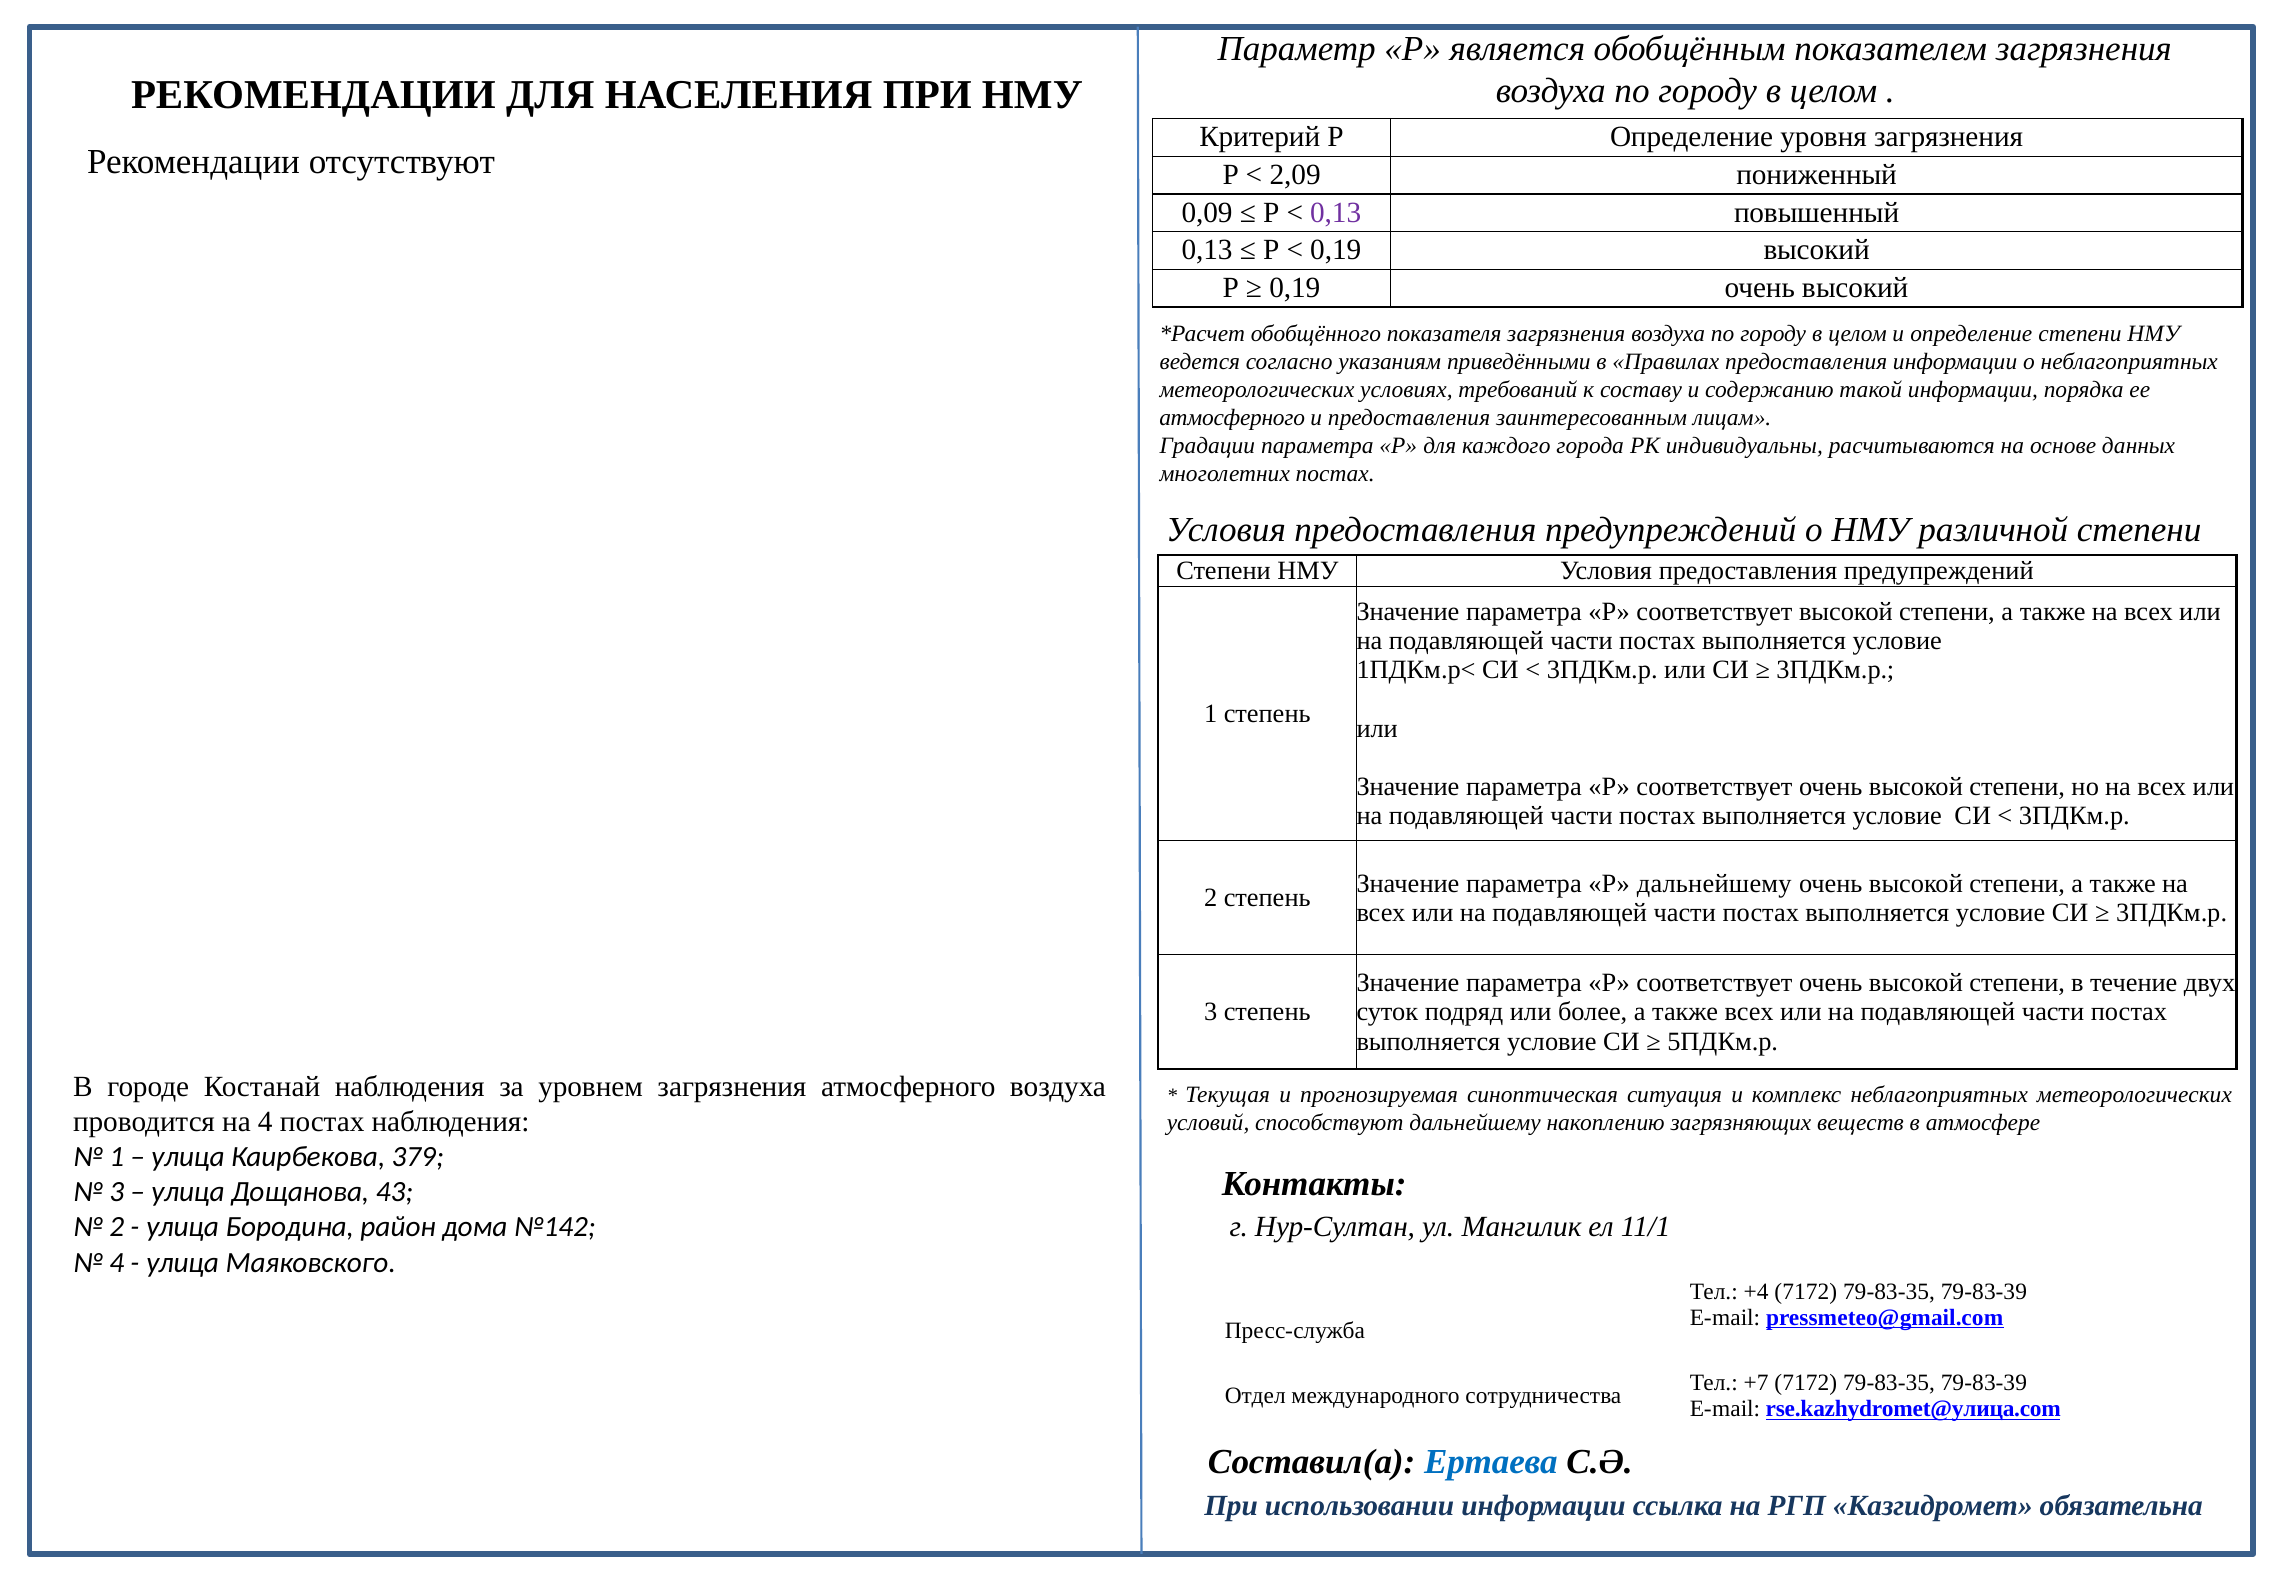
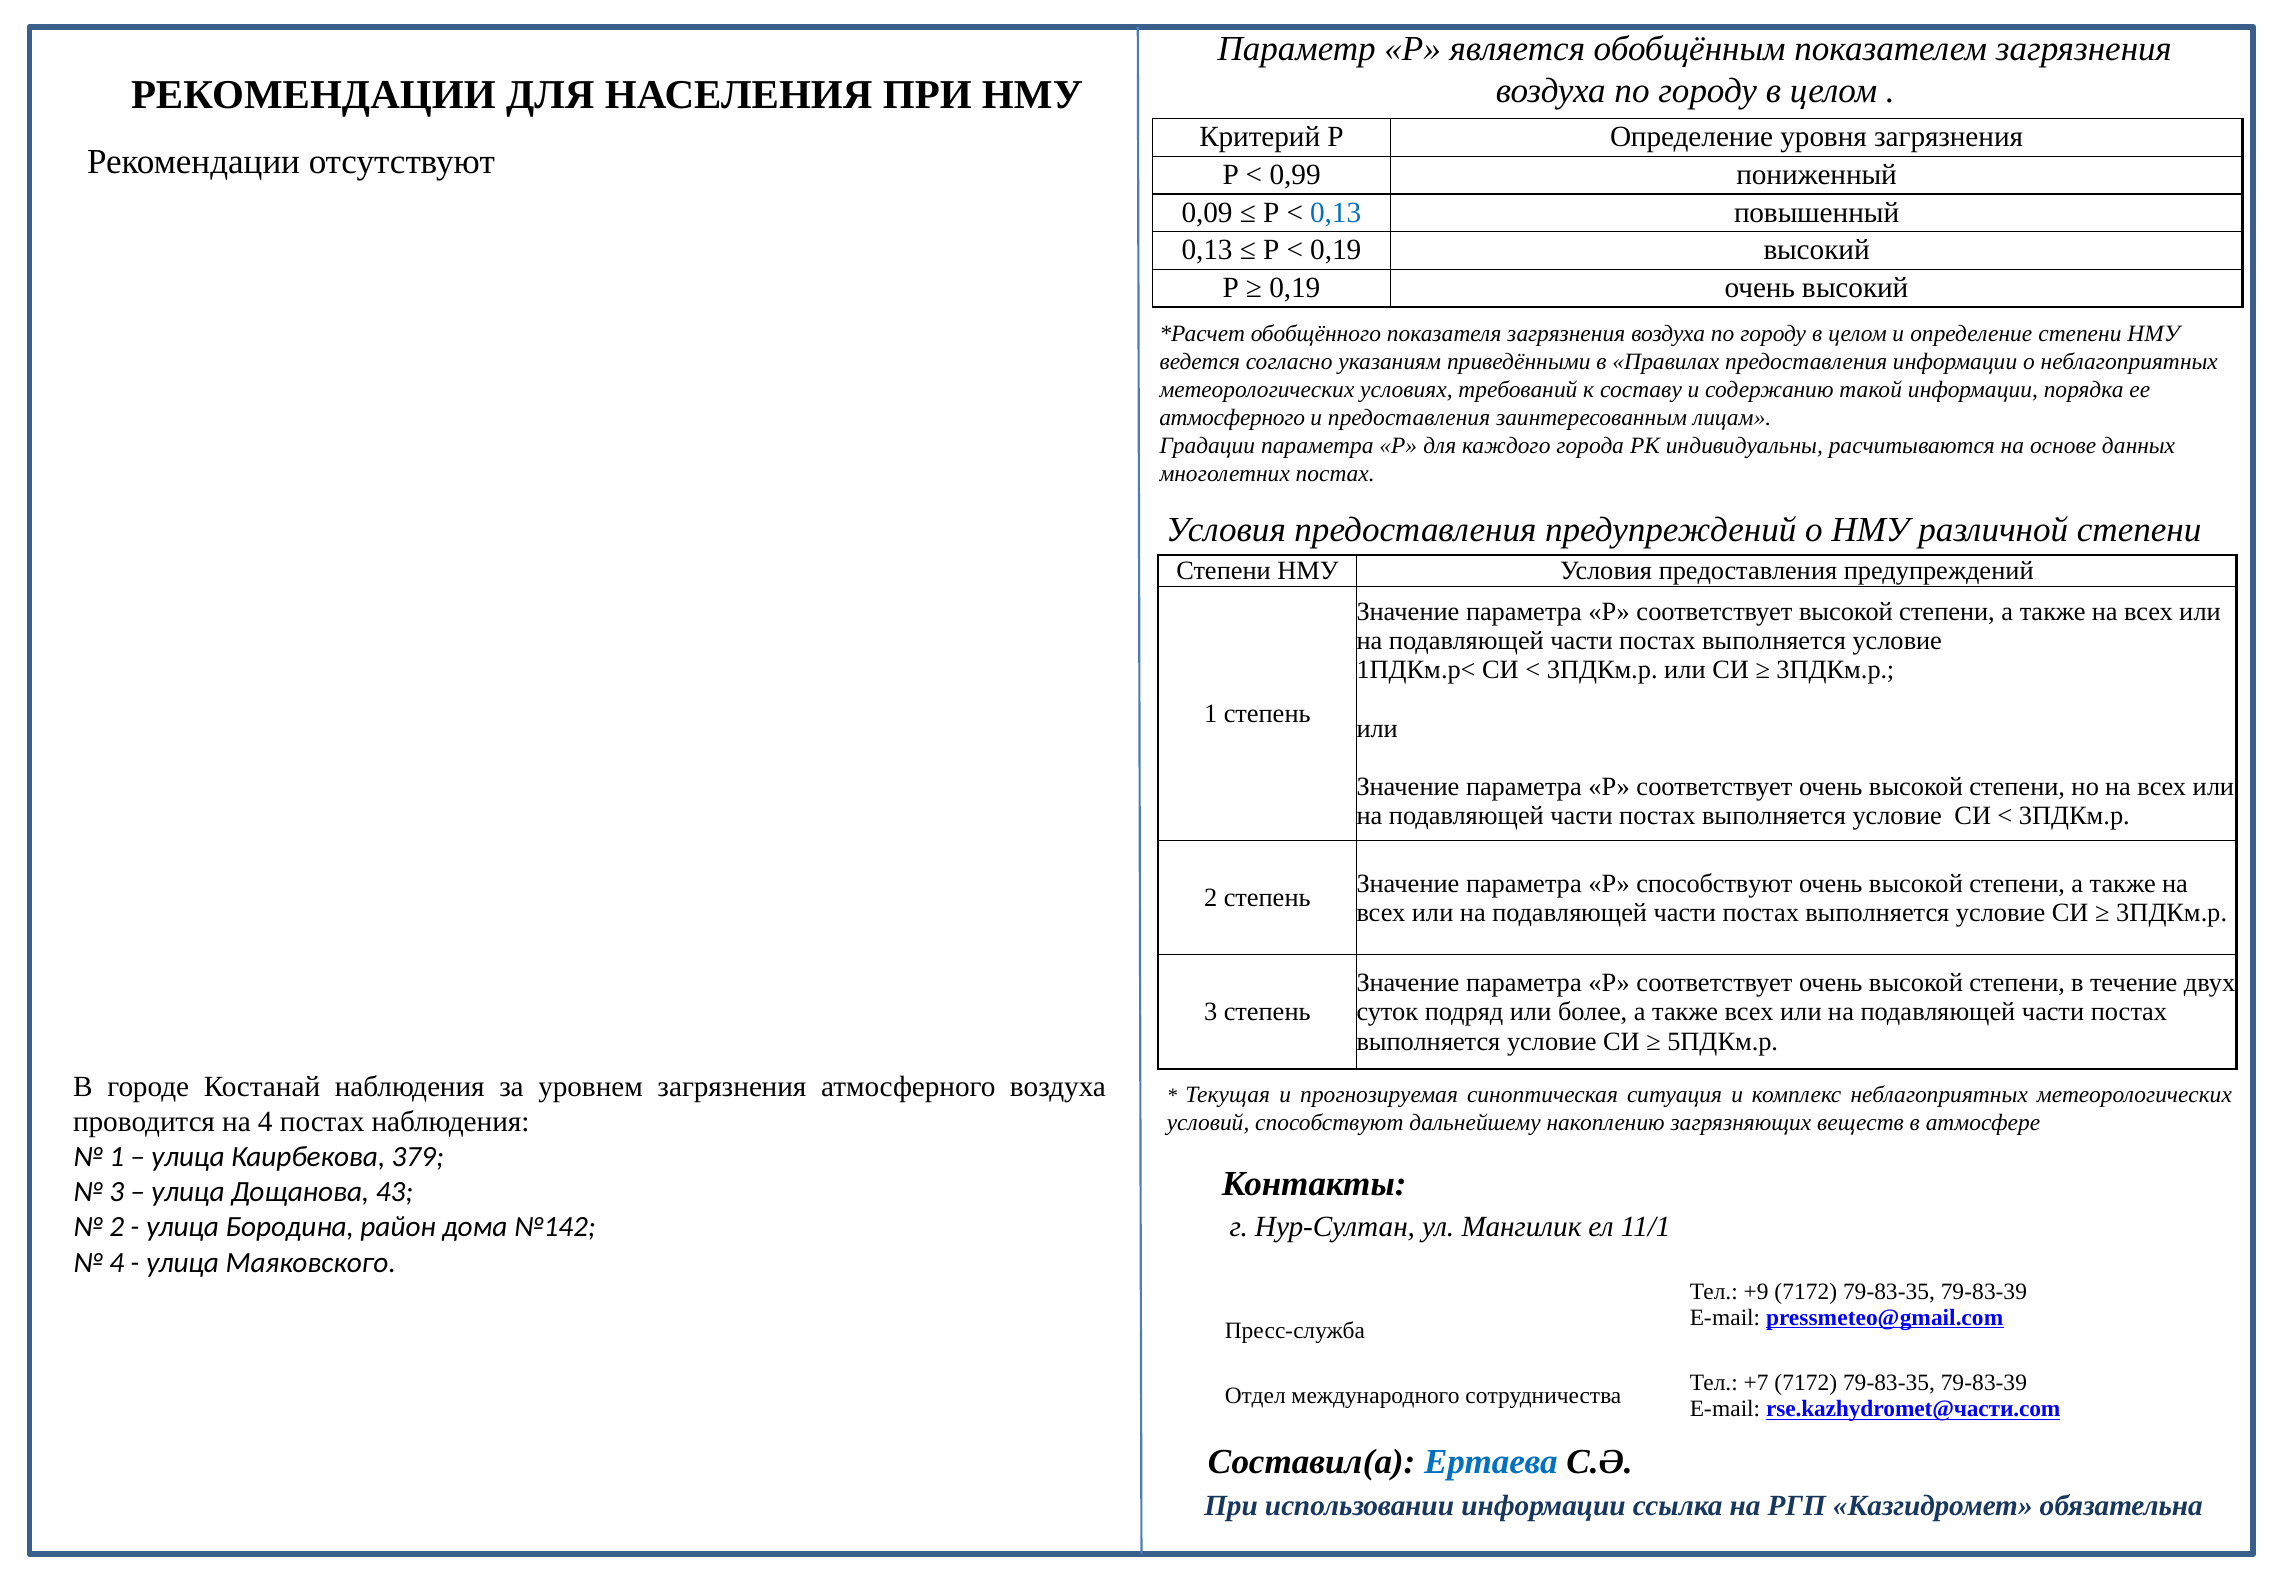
2,09: 2,09 -> 0,99
0,13 at (1336, 212) colour: purple -> blue
Р дальнейшему: дальнейшему -> способствуют
+4: +4 -> +9
rse.kazhydromet@улица.com: rse.kazhydromet@улица.com -> rse.kazhydromet@части.com
